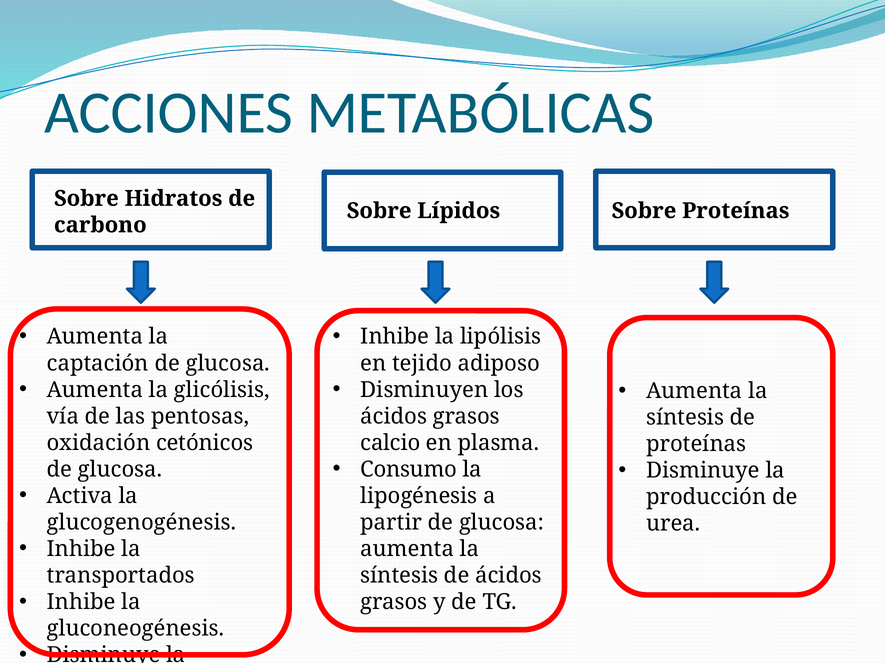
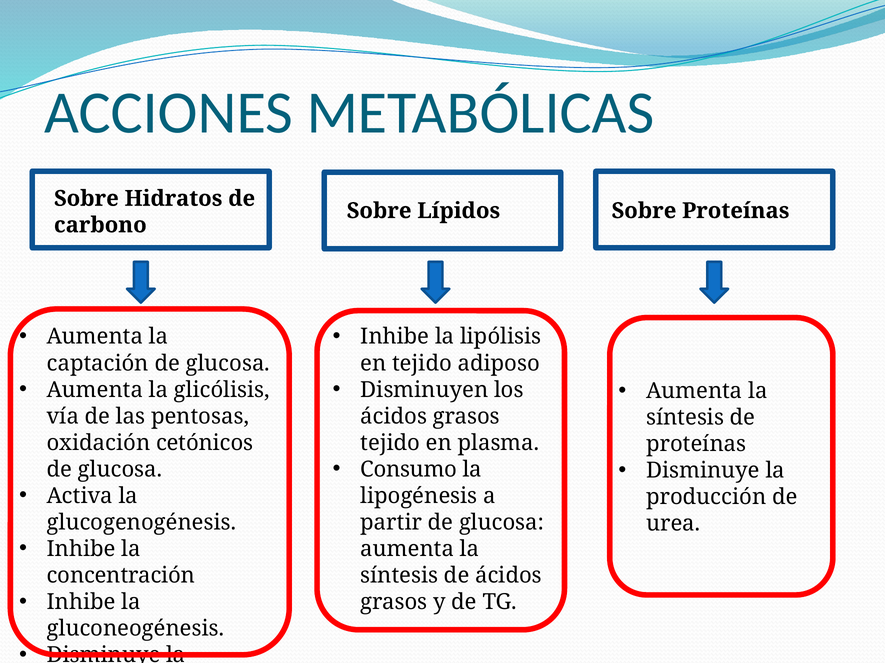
calcio at (390, 443): calcio -> tejido
transportados: transportados -> concentración
